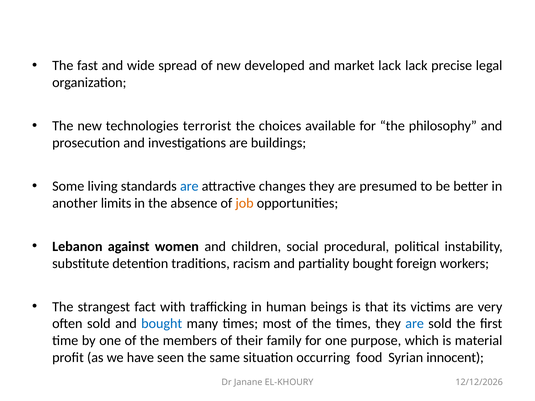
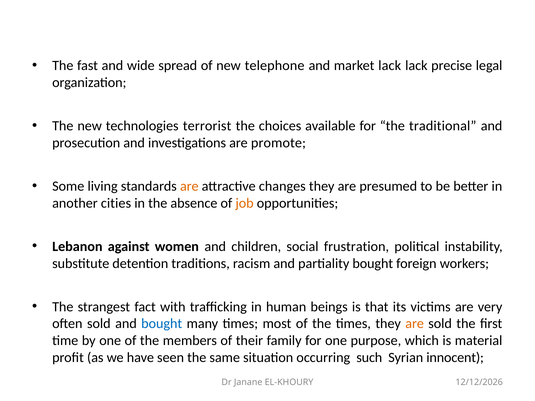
developed: developed -> telephone
philosophy: philosophy -> traditional
buildings: buildings -> promote
are at (189, 186) colour: blue -> orange
limits: limits -> cities
procedural: procedural -> frustration
are at (415, 324) colour: blue -> orange
food: food -> such
